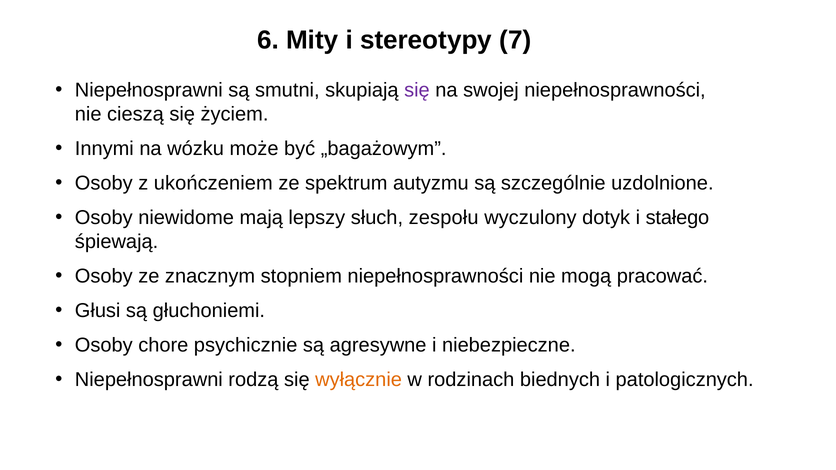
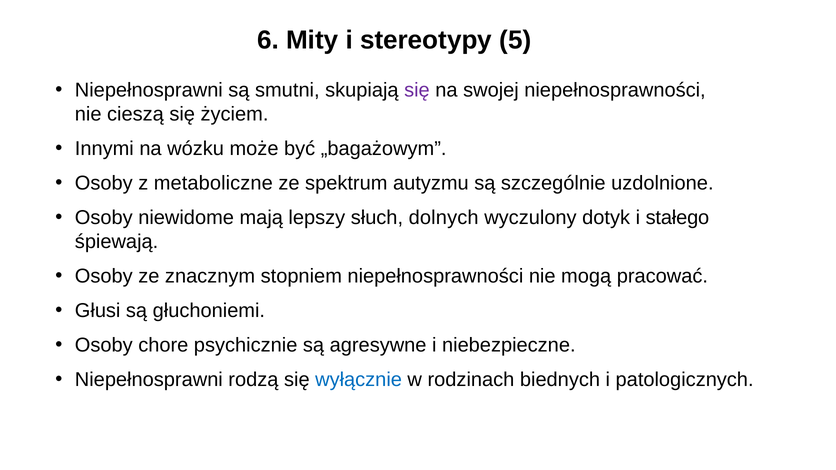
7: 7 -> 5
ukończeniem: ukończeniem -> metaboliczne
zespołu: zespołu -> dolnych
wyłącznie colour: orange -> blue
